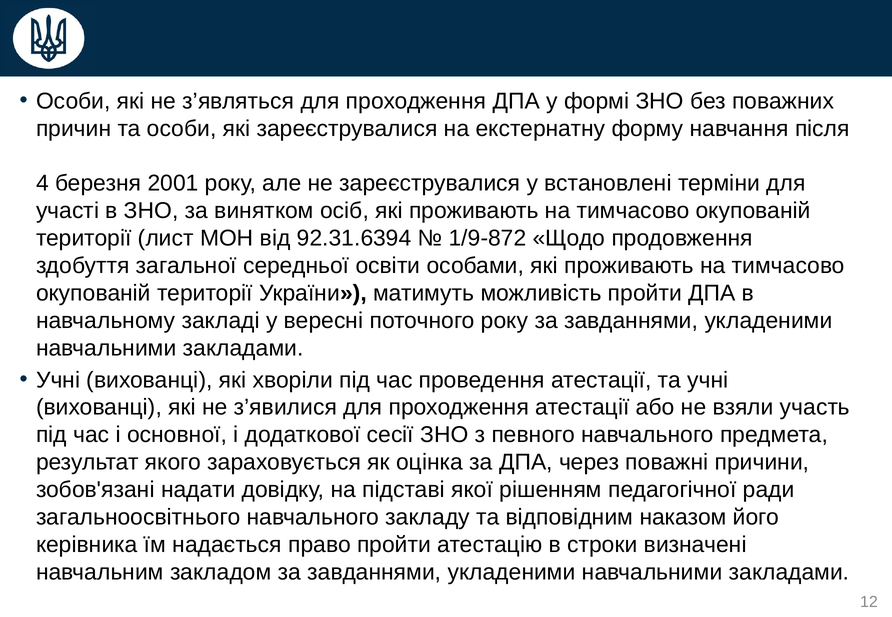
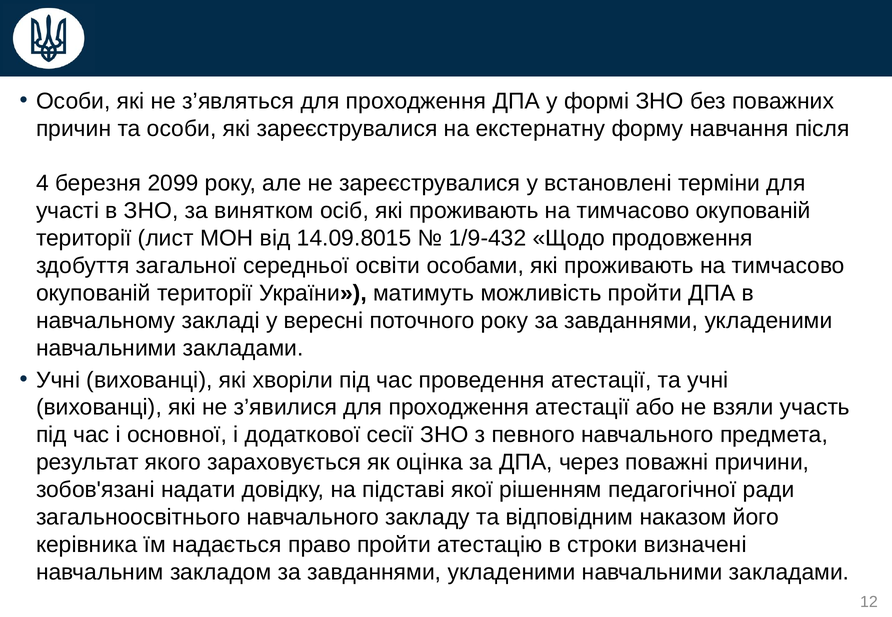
2001: 2001 -> 2099
92.31.6394: 92.31.6394 -> 14.09.8015
1/9-872: 1/9-872 -> 1/9-432
